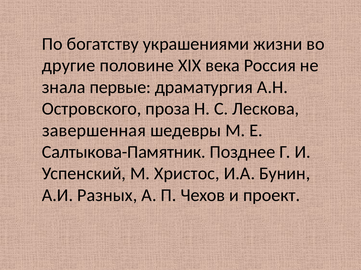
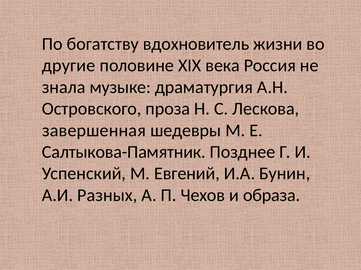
украшениями: украшениями -> вдохновитель
первые: первые -> музыке
Христос: Христос -> Евгений
проект: проект -> образа
